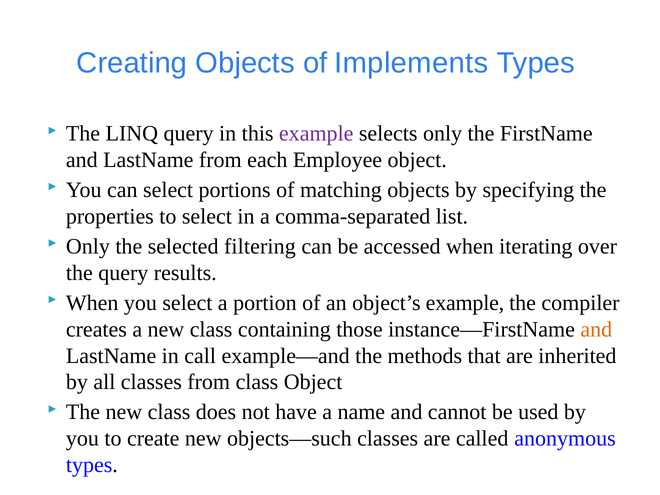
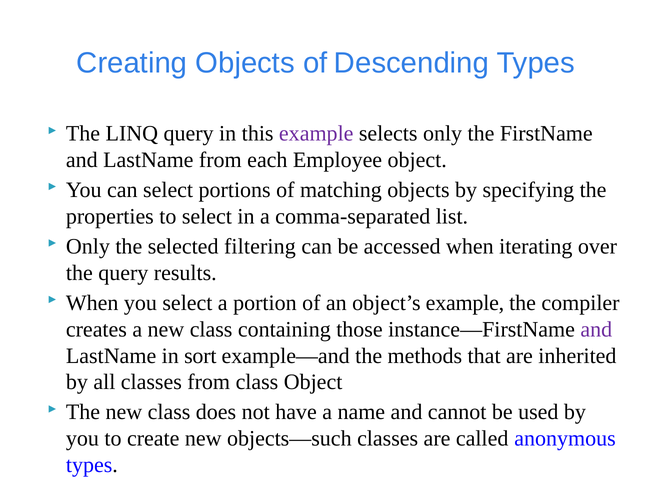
Implements: Implements -> Descending
and at (596, 329) colour: orange -> purple
call: call -> sort
